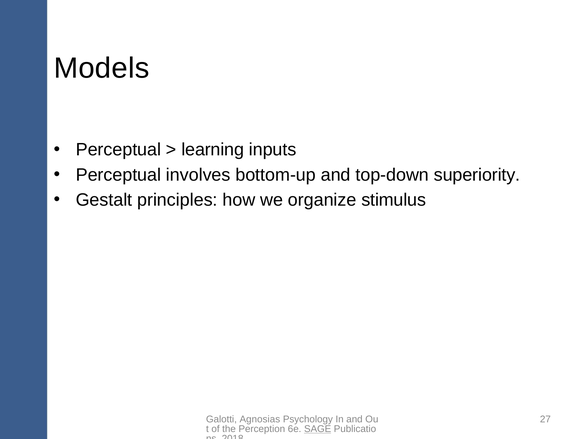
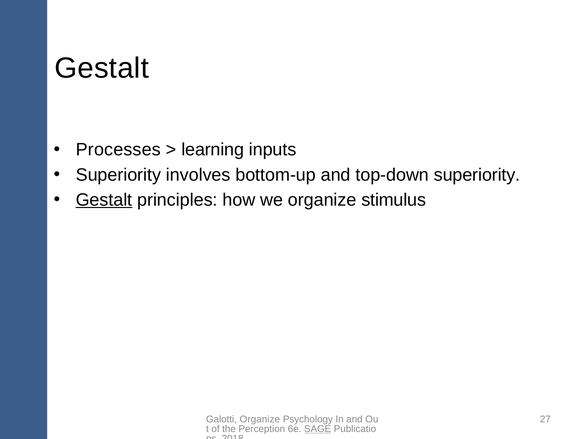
Models at (102, 68): Models -> Gestalt
Perceptual at (118, 150): Perceptual -> Processes
Perceptual at (118, 175): Perceptual -> Superiority
Gestalt at (104, 200) underline: none -> present
Galotti Agnosias: Agnosias -> Organize
